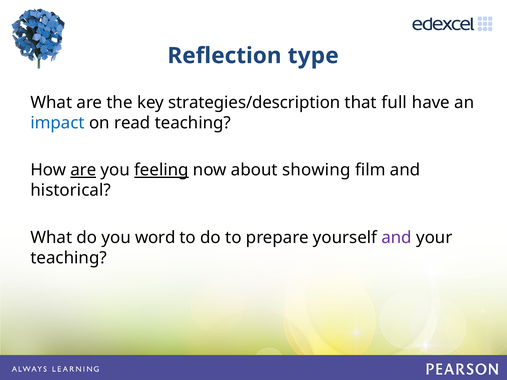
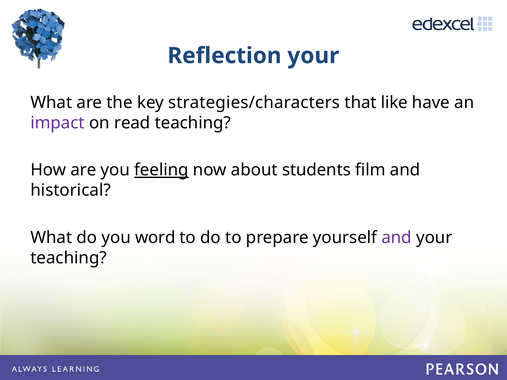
Reflection type: type -> your
strategies/description: strategies/description -> strategies/characters
full: full -> like
impact colour: blue -> purple
are at (83, 170) underline: present -> none
showing: showing -> students
